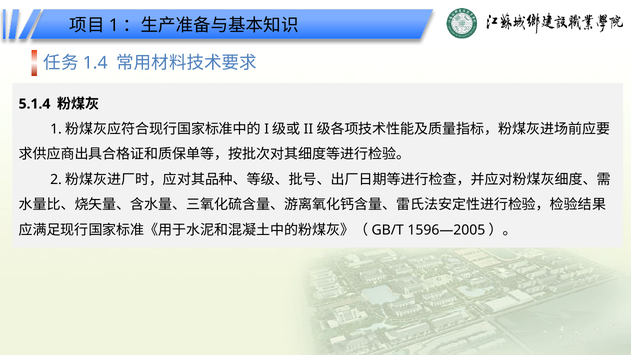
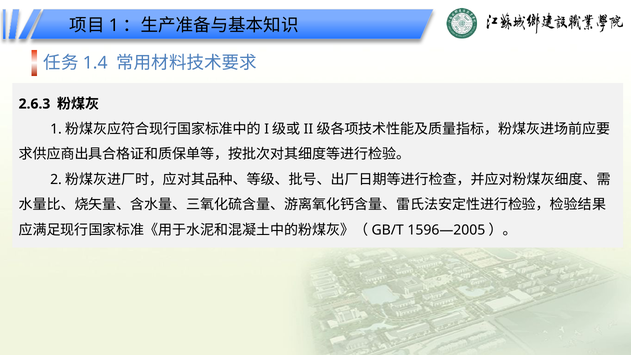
5.1.4: 5.1.4 -> 2.6.3
